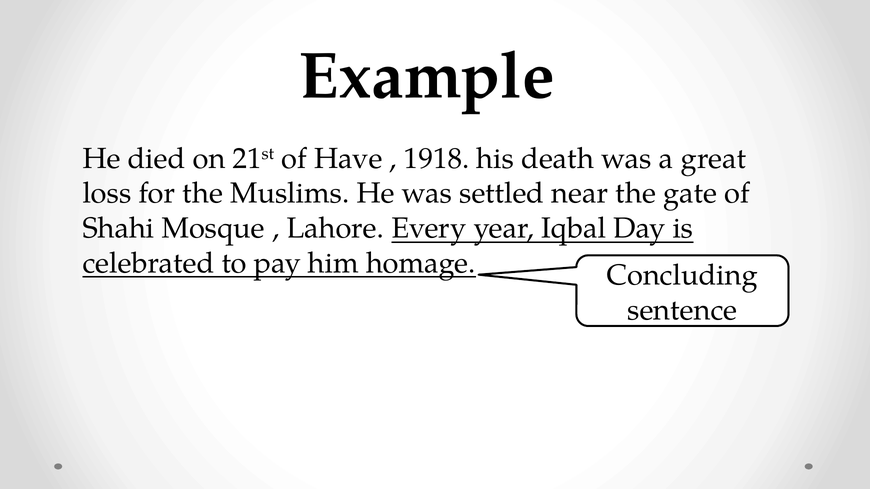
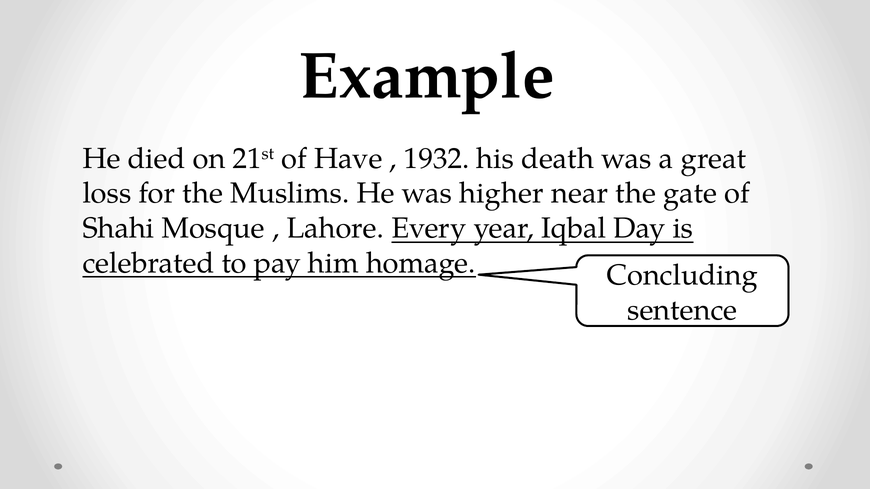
1918: 1918 -> 1932
settled: settled -> higher
